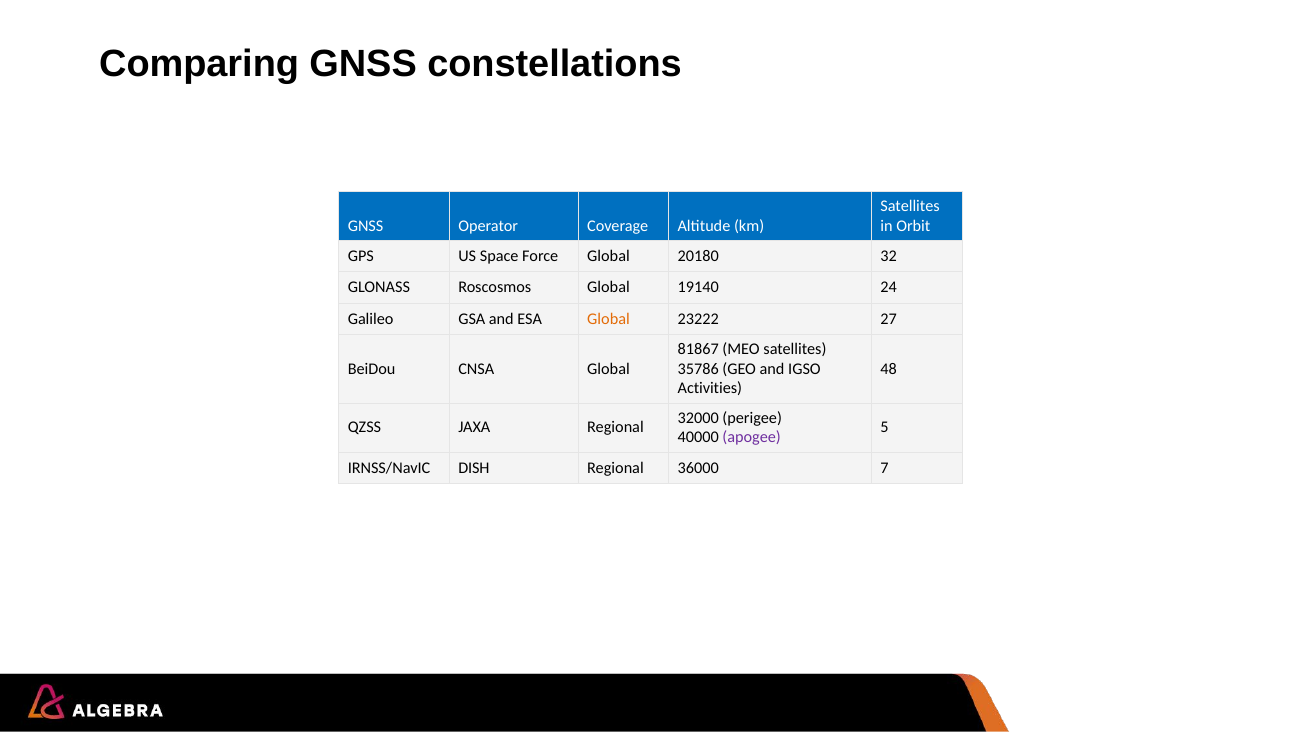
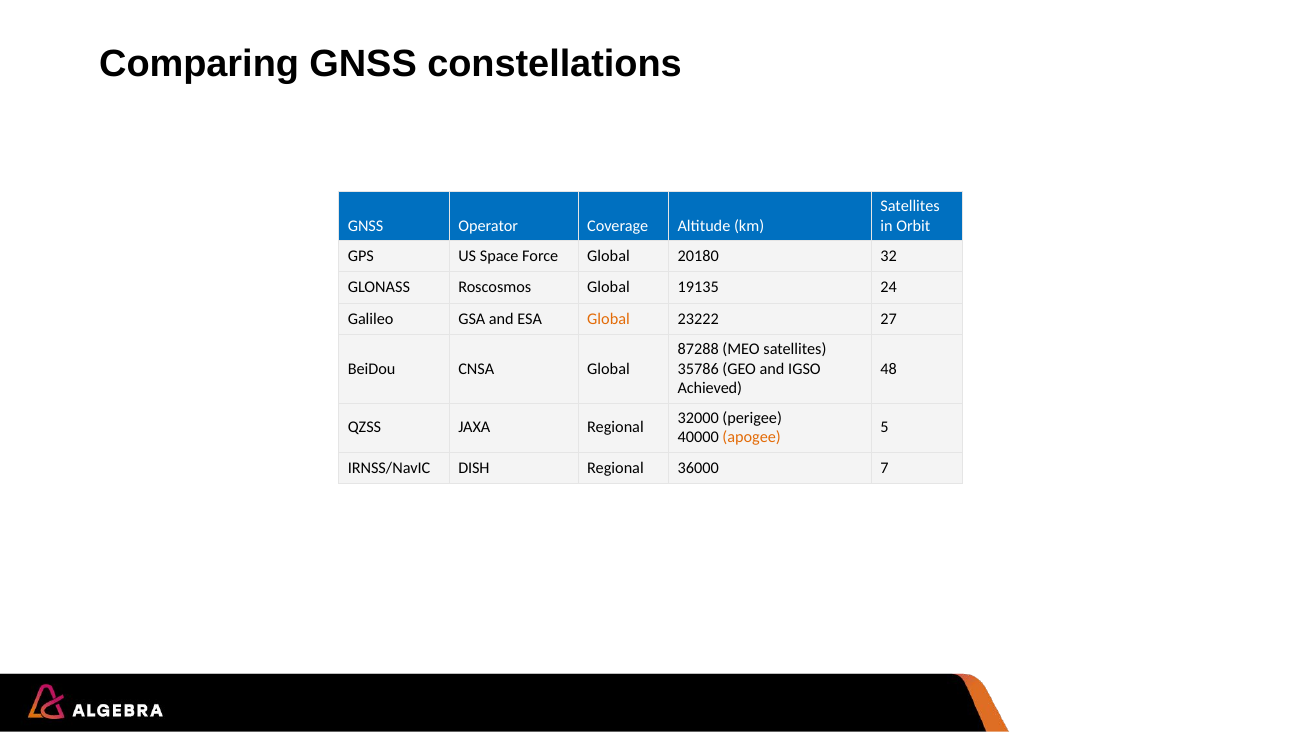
19140: 19140 -> 19135
81867: 81867 -> 87288
Activities: Activities -> Achieved
apogee colour: purple -> orange
